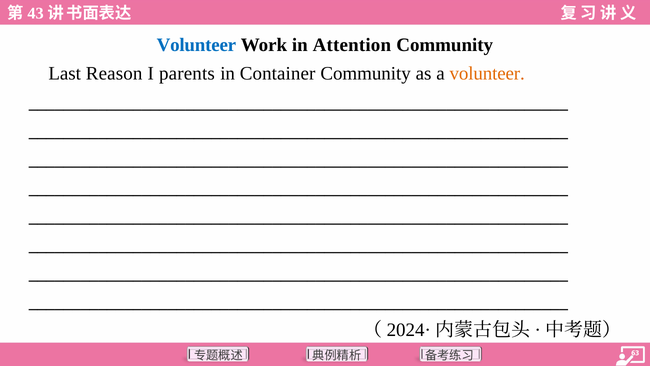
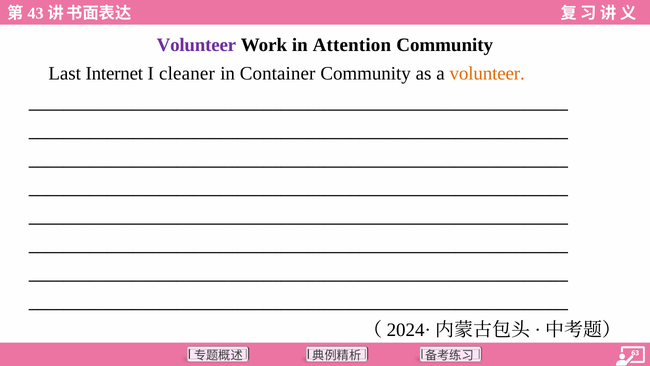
Volunteer at (196, 45) colour: blue -> purple
Reason: Reason -> Internet
parents: parents -> cleaner
